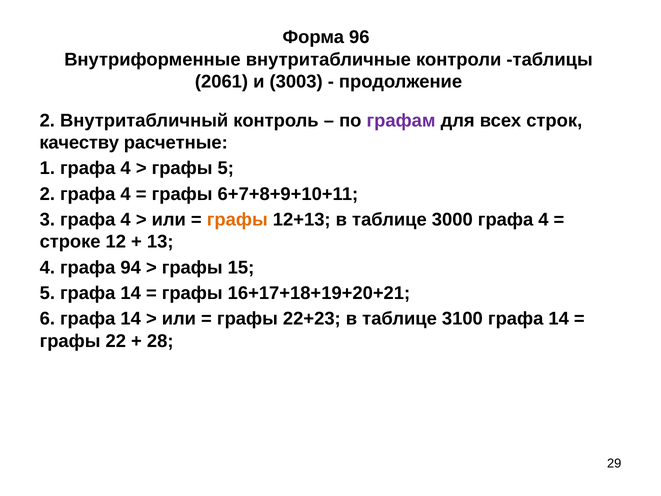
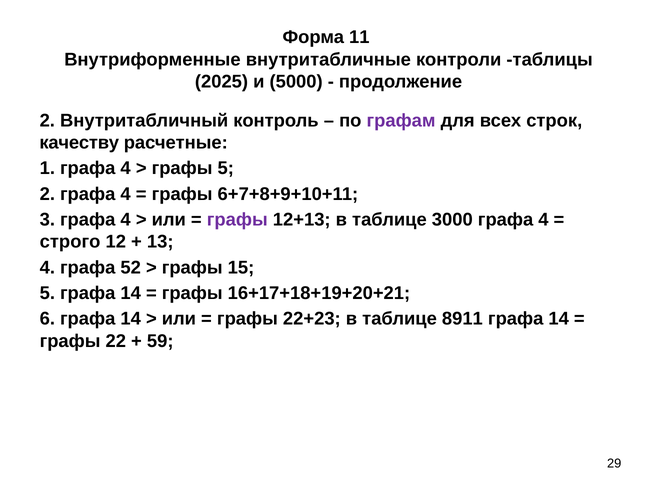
96: 96 -> 11
2061: 2061 -> 2025
3003: 3003 -> 5000
графы at (237, 220) colour: orange -> purple
строке: строке -> строго
94: 94 -> 52
3100: 3100 -> 8911
28: 28 -> 59
